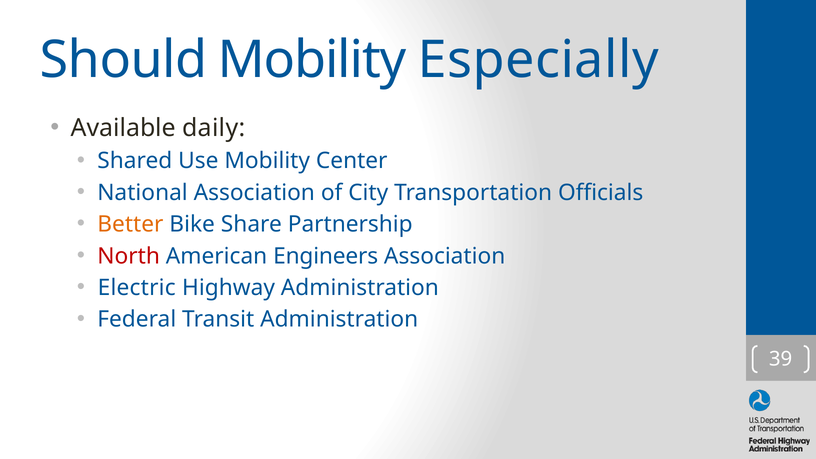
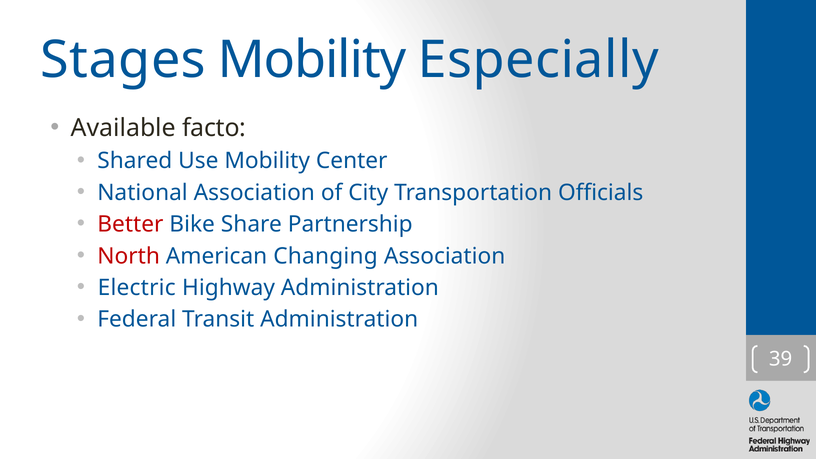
Should: Should -> Stages
daily: daily -> facto
Better colour: orange -> red
Engineers: Engineers -> Changing
